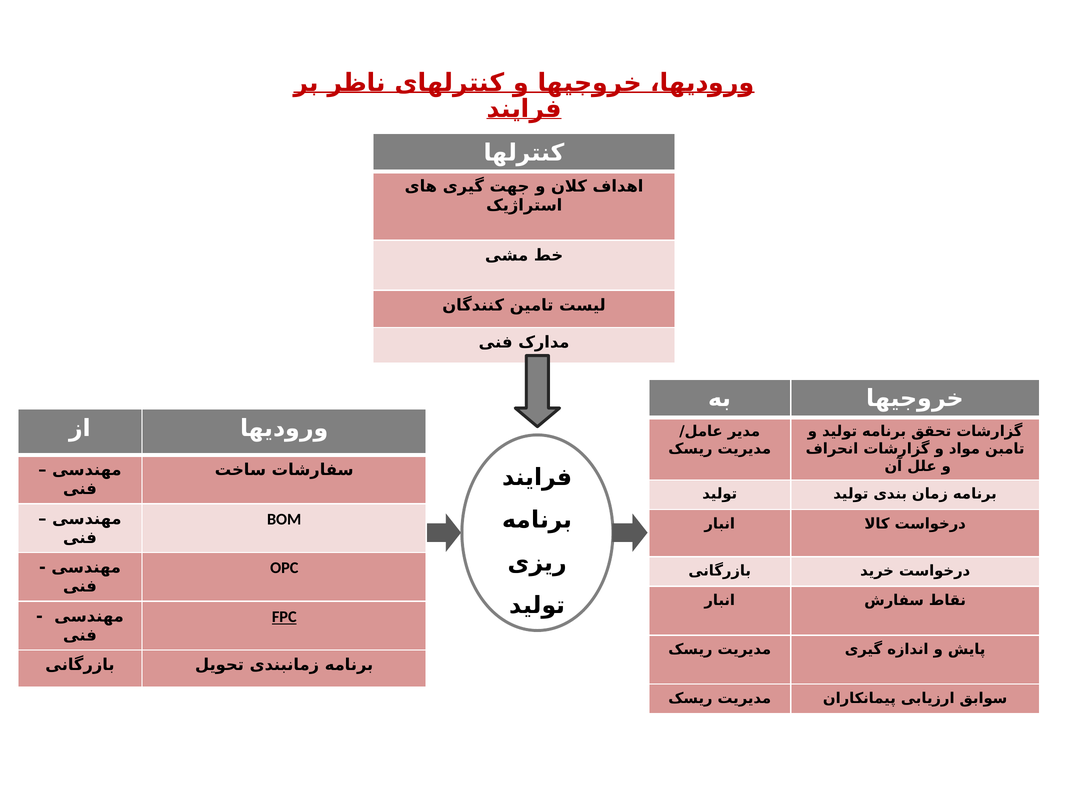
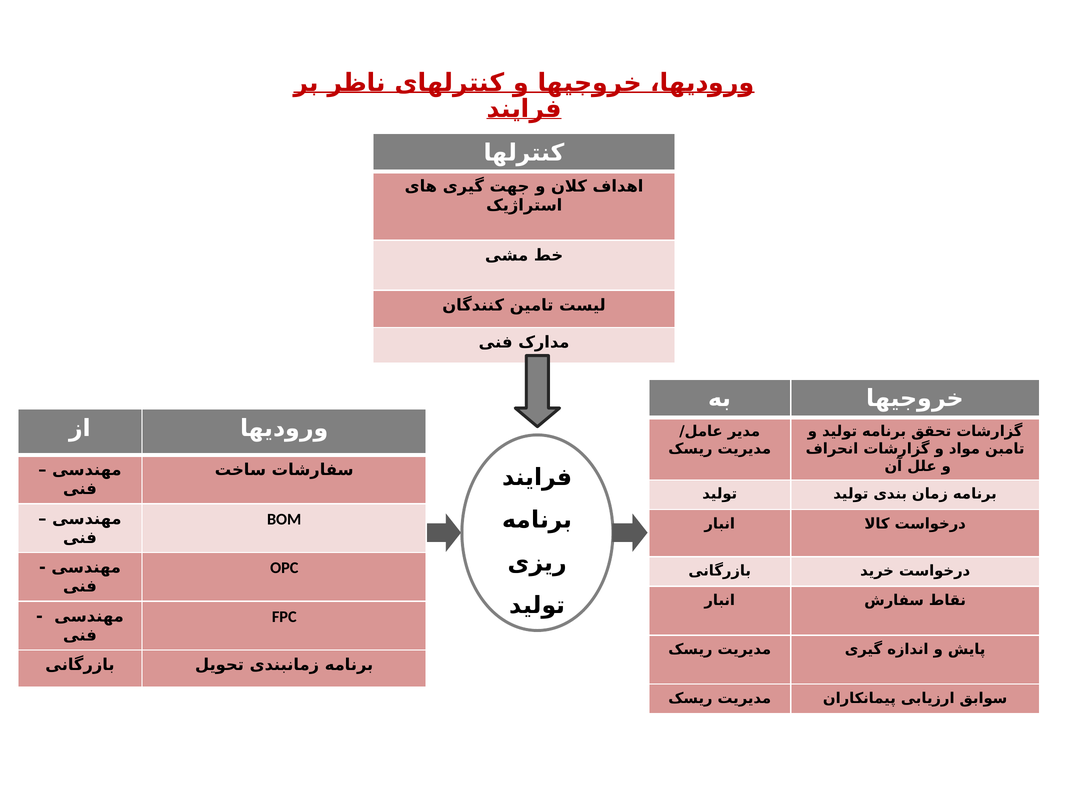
FPC underline: present -> none
